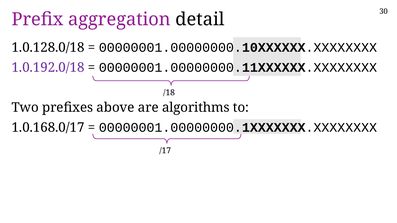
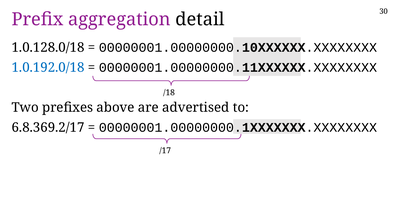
1.0.192.0/18 colour: purple -> blue
algorithms: algorithms -> advertised
1.0.168.0/17: 1.0.168.0/17 -> 6.8.369.2/17
